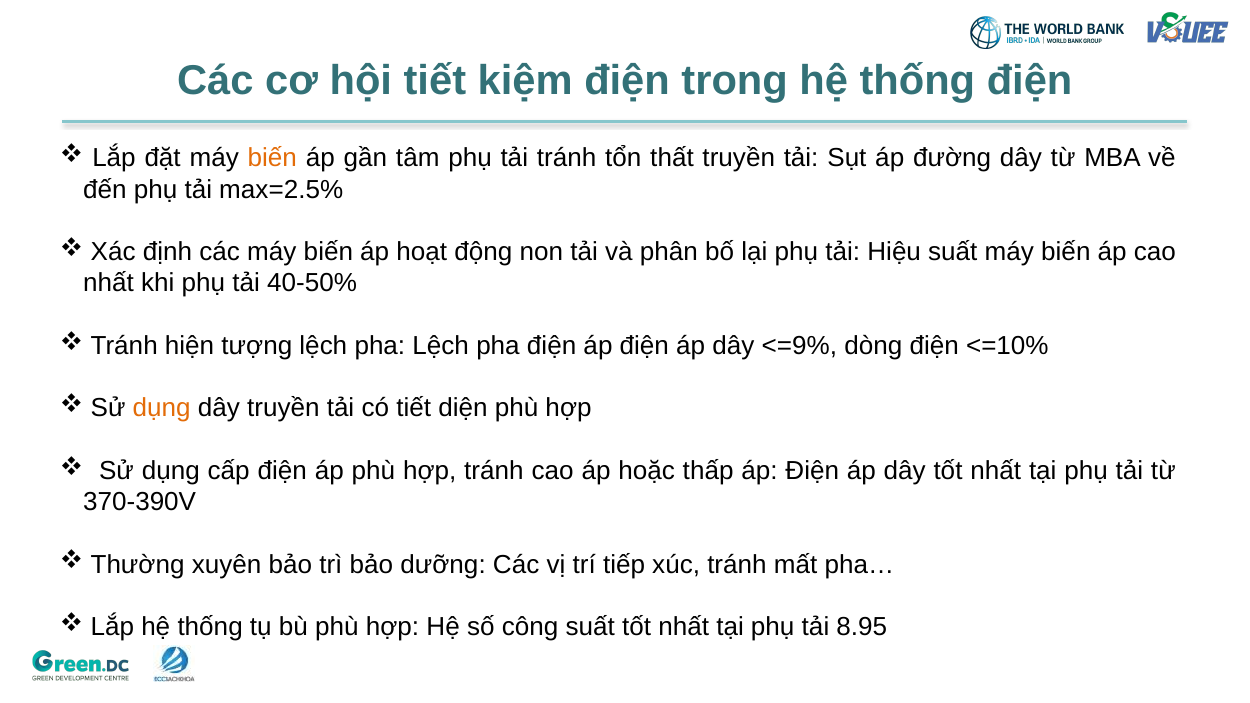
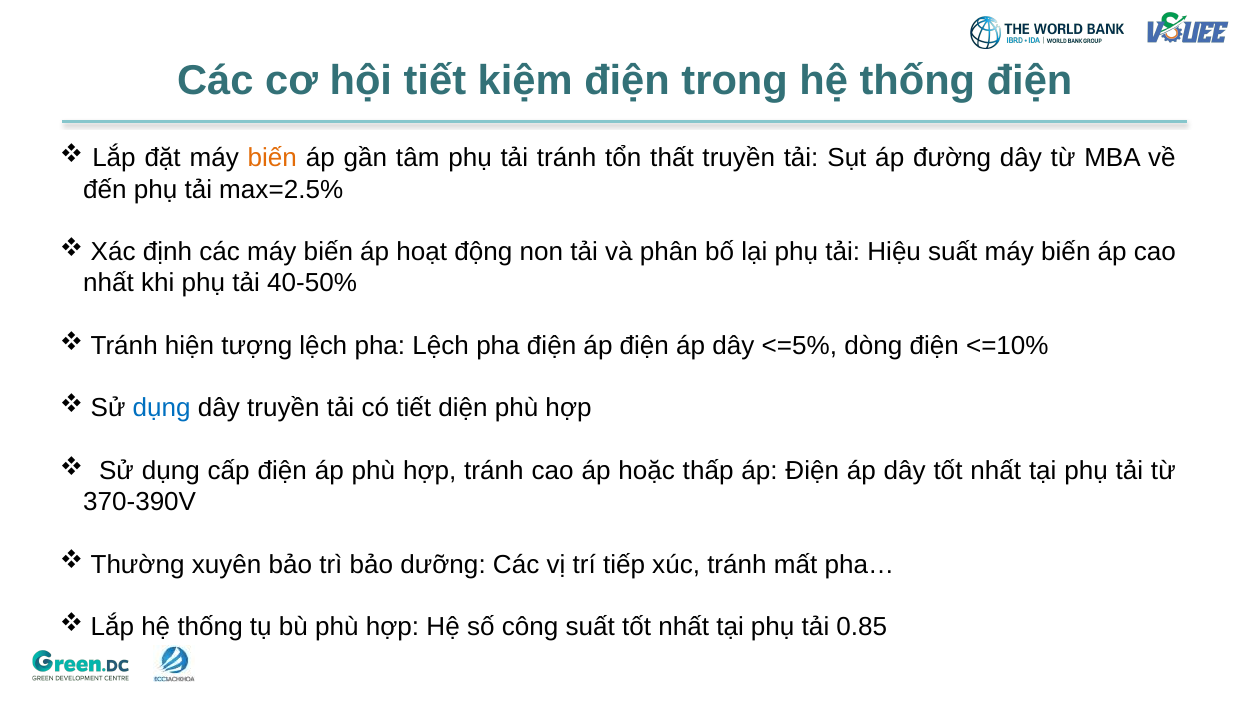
<=9%: <=9% -> <=5%
dụng at (162, 408) colour: orange -> blue
8.95: 8.95 -> 0.85
